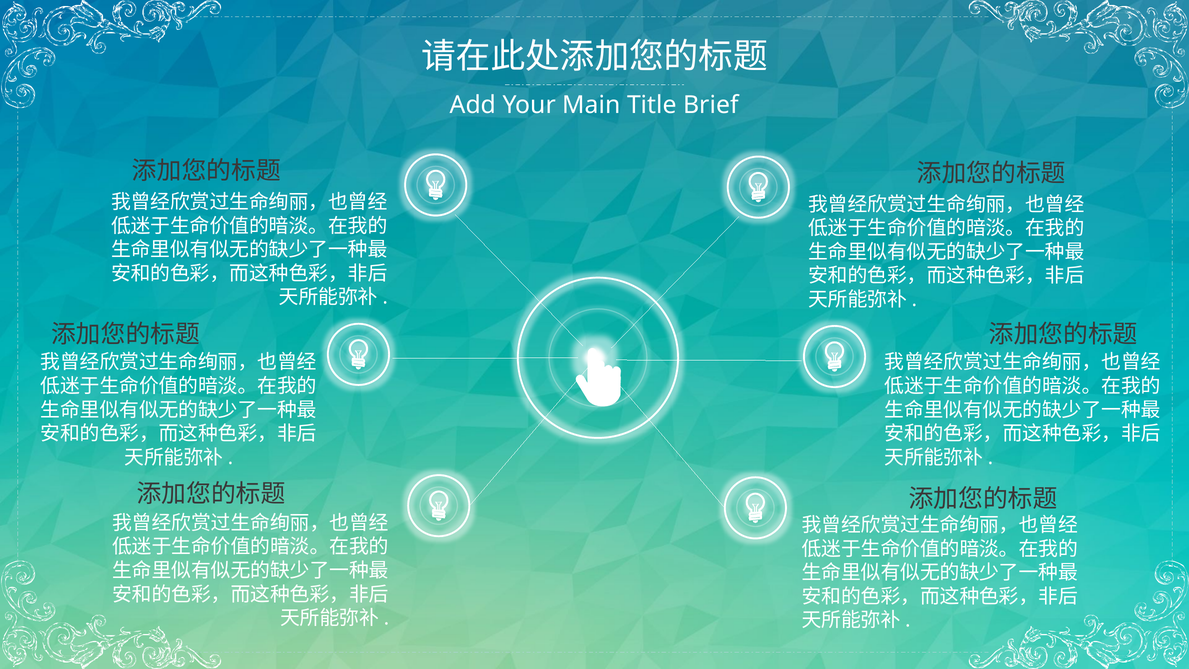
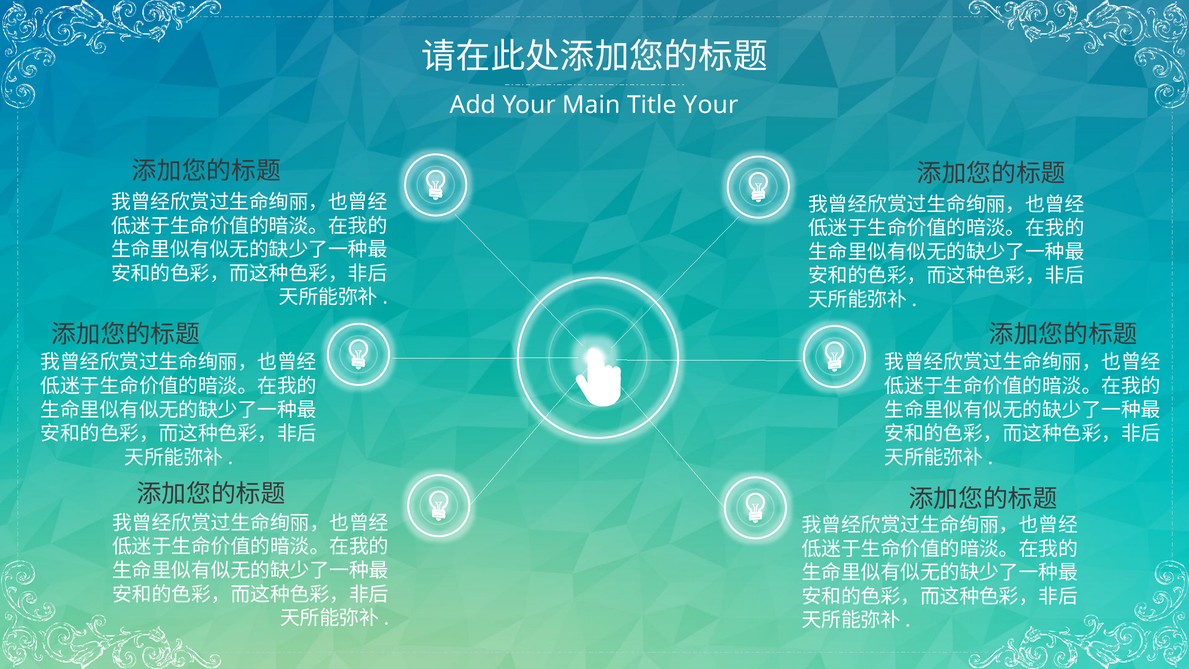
Title Brief: Brief -> Your
